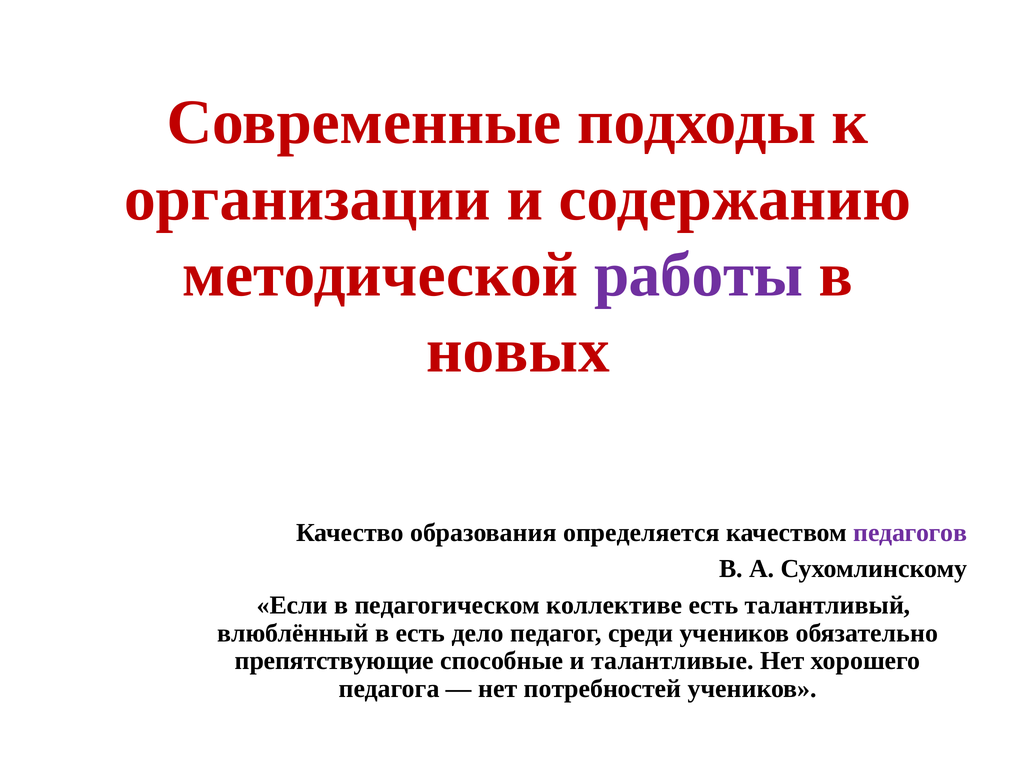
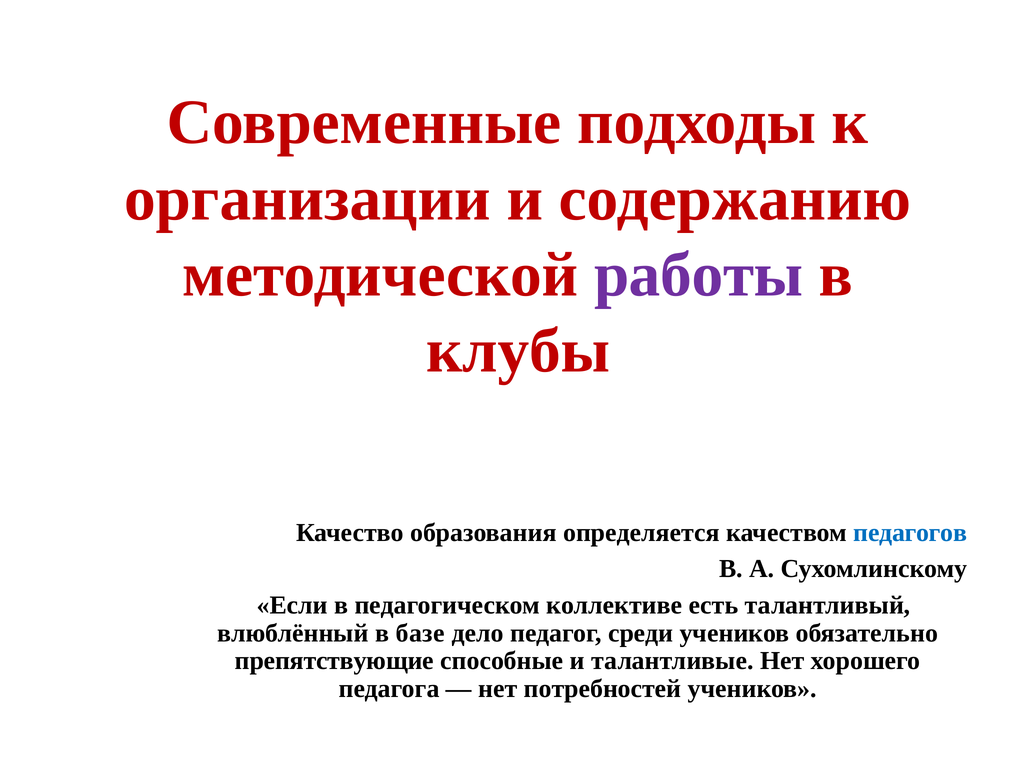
новых: новых -> клубы
педагогов colour: purple -> blue
в есть: есть -> базе
